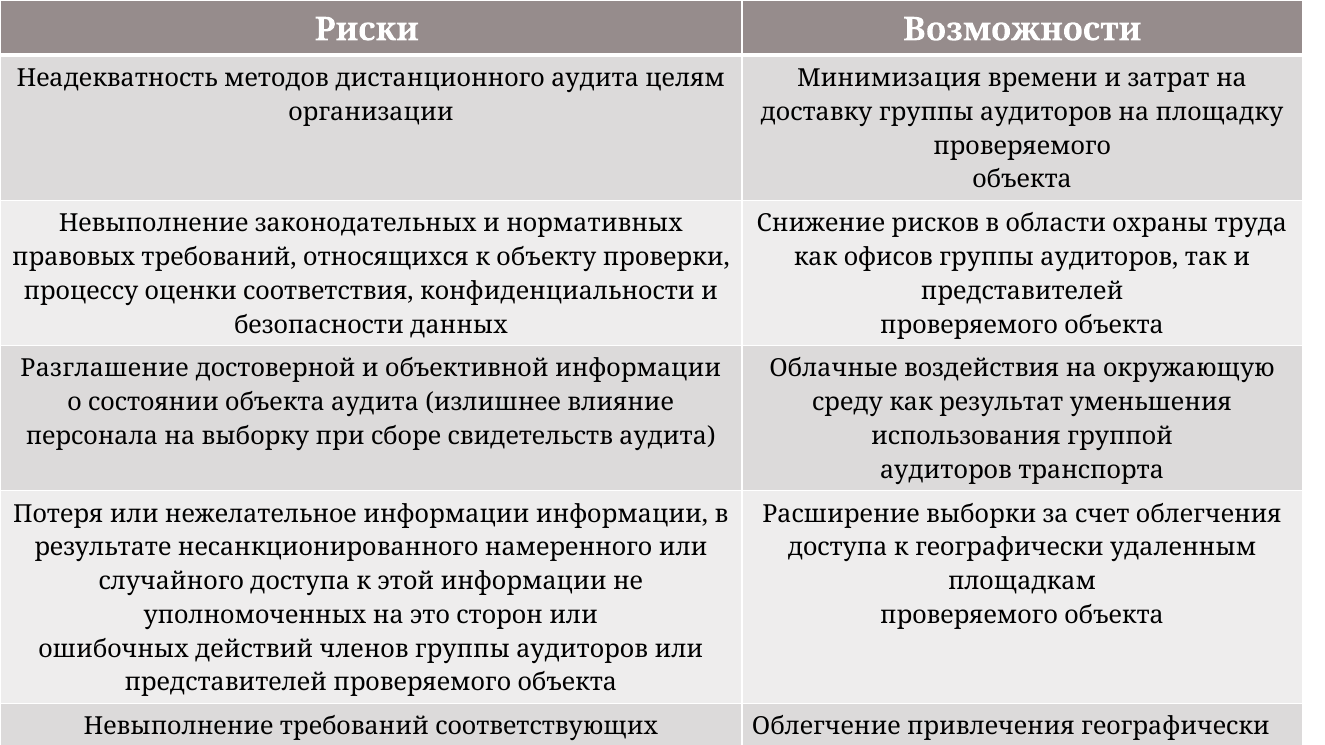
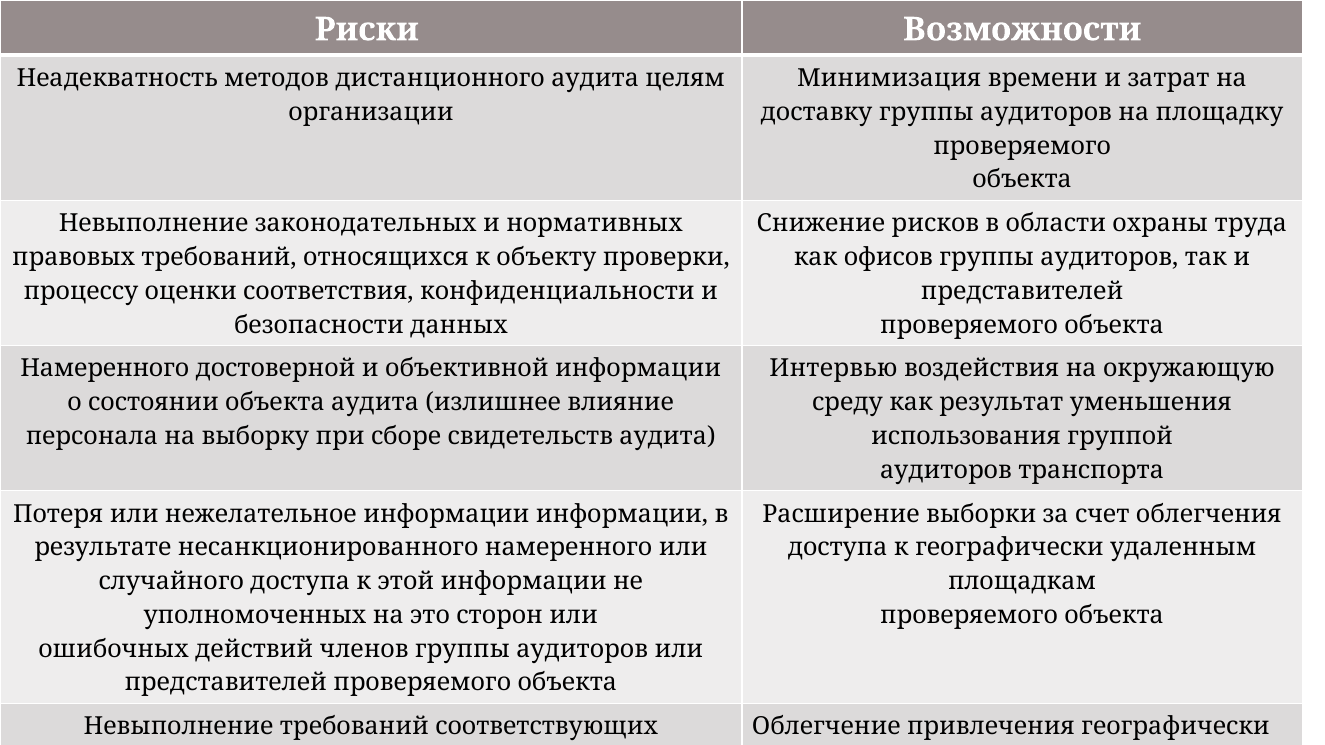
Разглашение at (104, 369): Разглашение -> Намеренного
Облачные: Облачные -> Интервью
